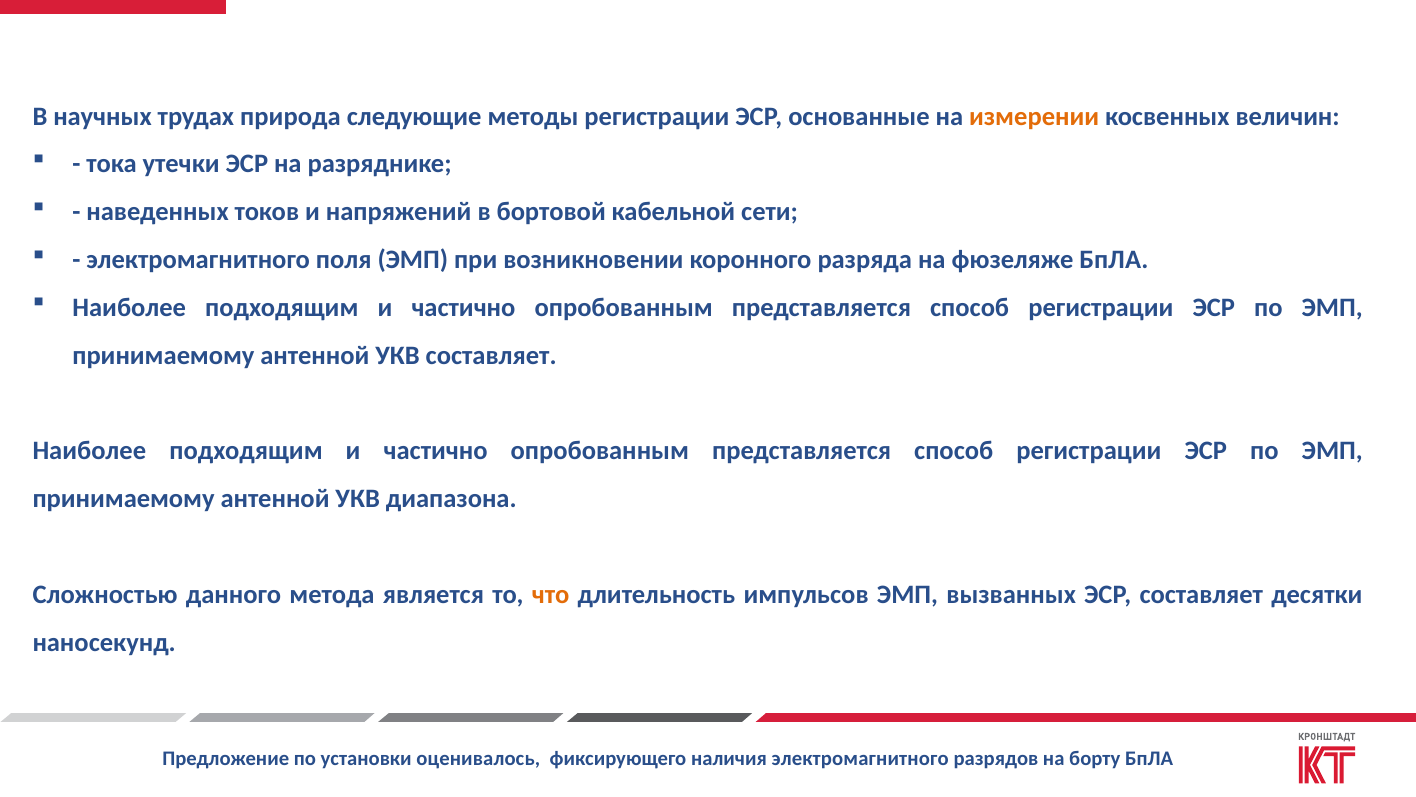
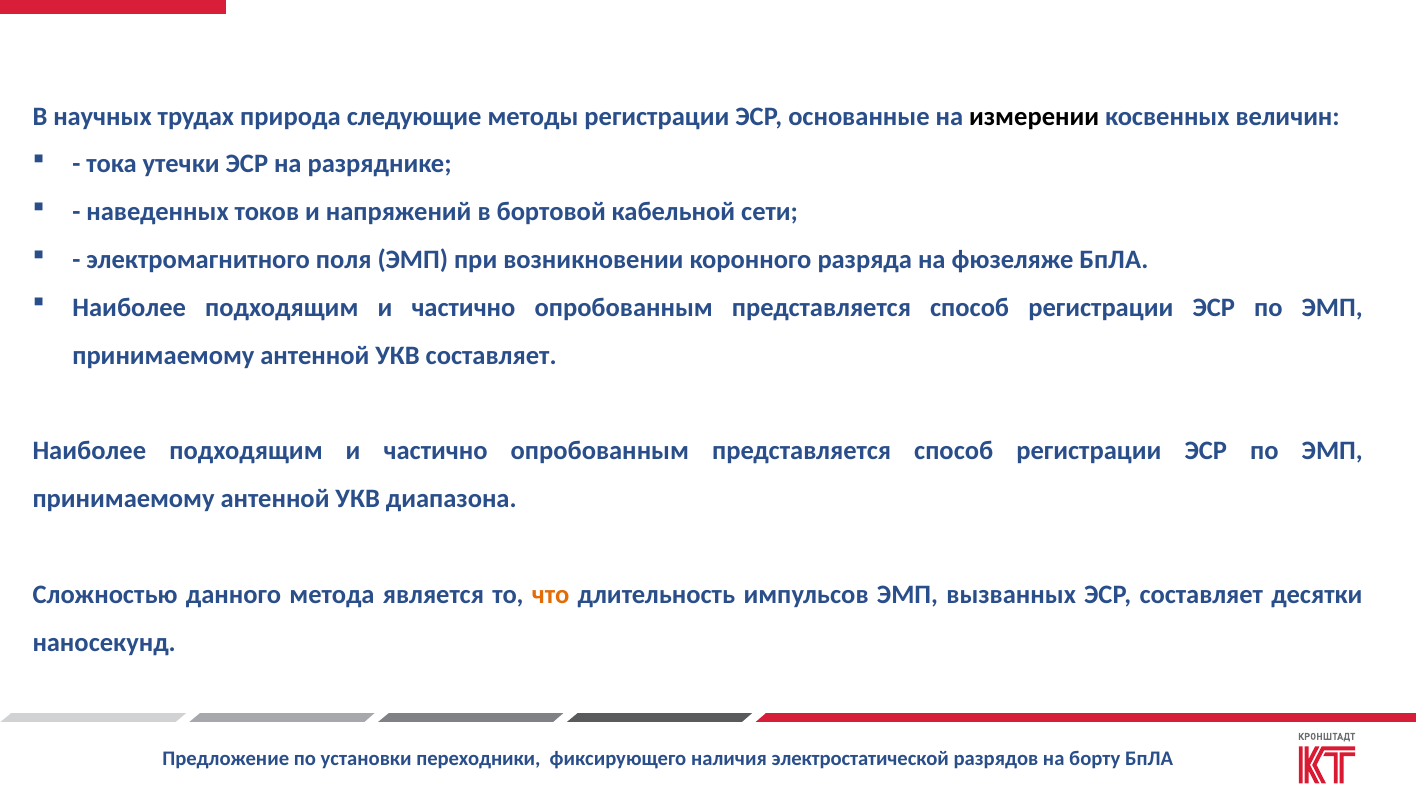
измерении colour: orange -> black
оценивалось: оценивалось -> переходники
наличия электромагнитного: электромагнитного -> электростатической
